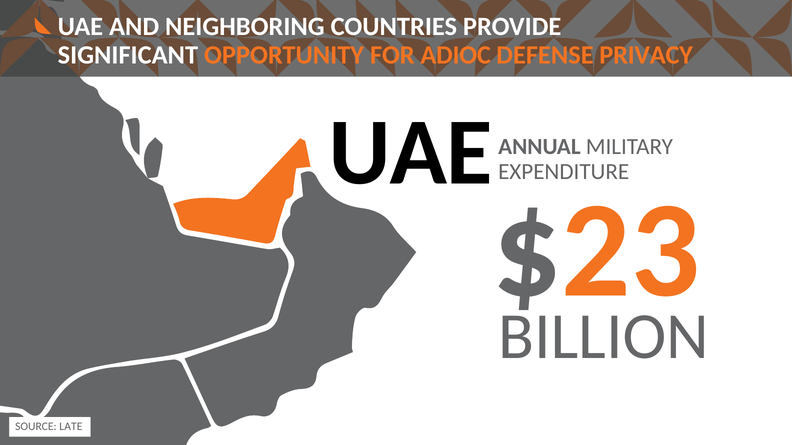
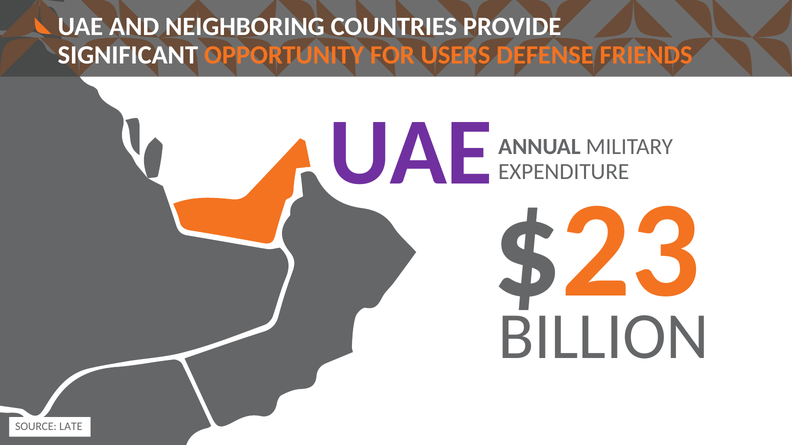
ADIOC: ADIOC -> USERS
PRIVACY: PRIVACY -> FRIENDS
UAE at (411, 153) colour: black -> purple
